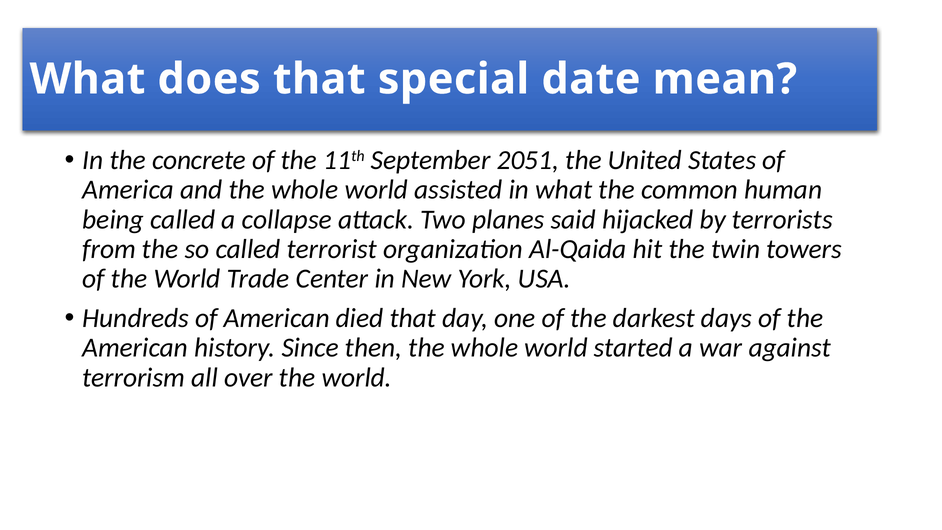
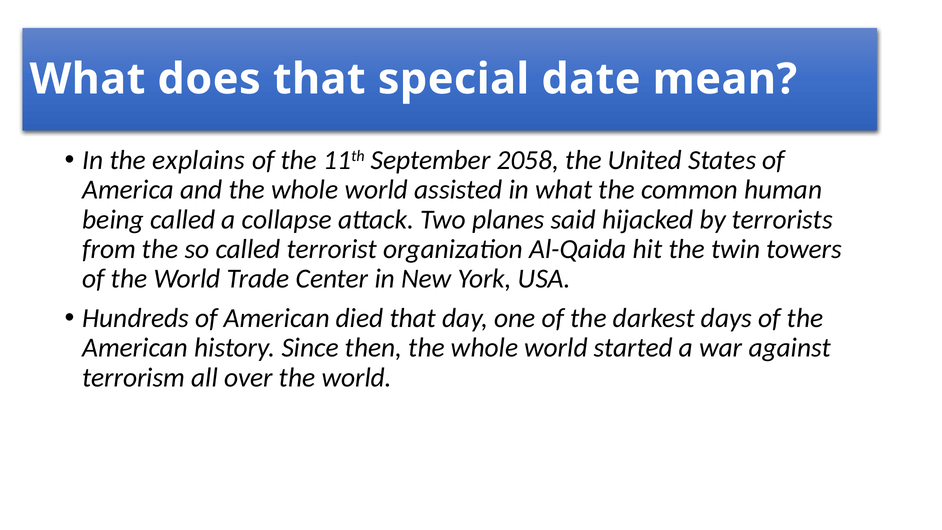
concrete: concrete -> explains
2051: 2051 -> 2058
